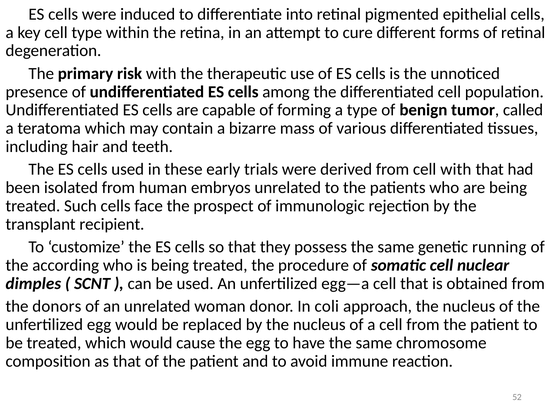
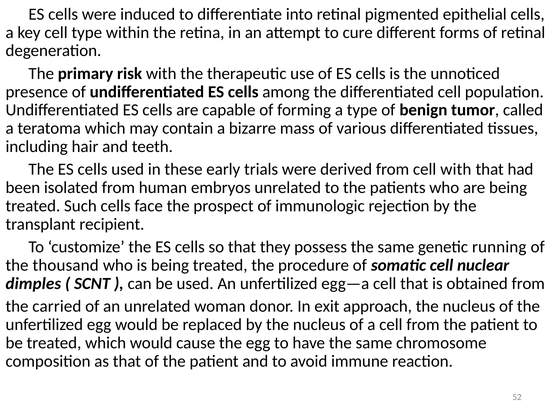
according: according -> thousand
donors: donors -> carried
coli: coli -> exit
